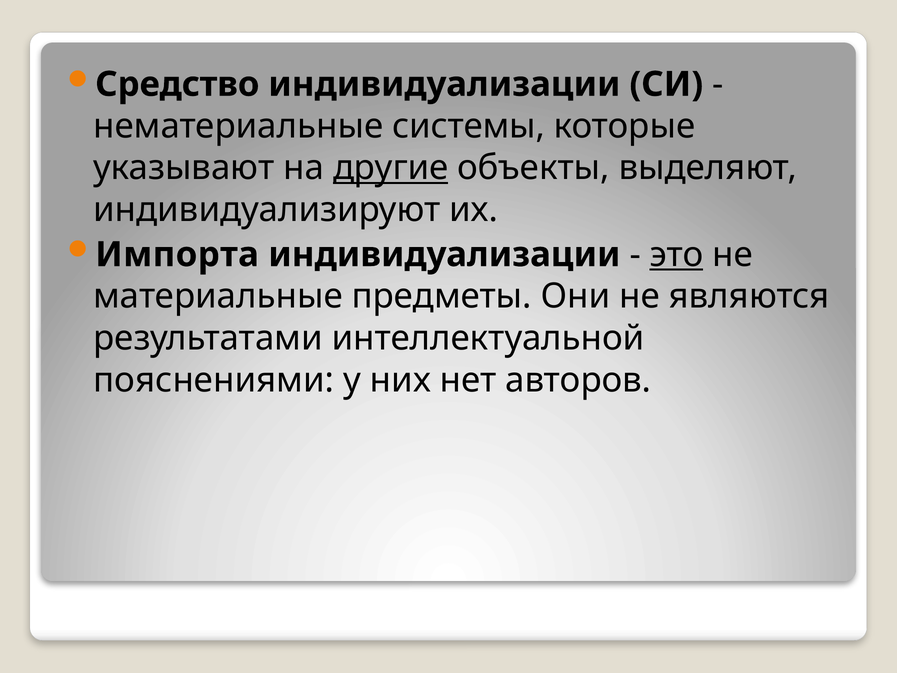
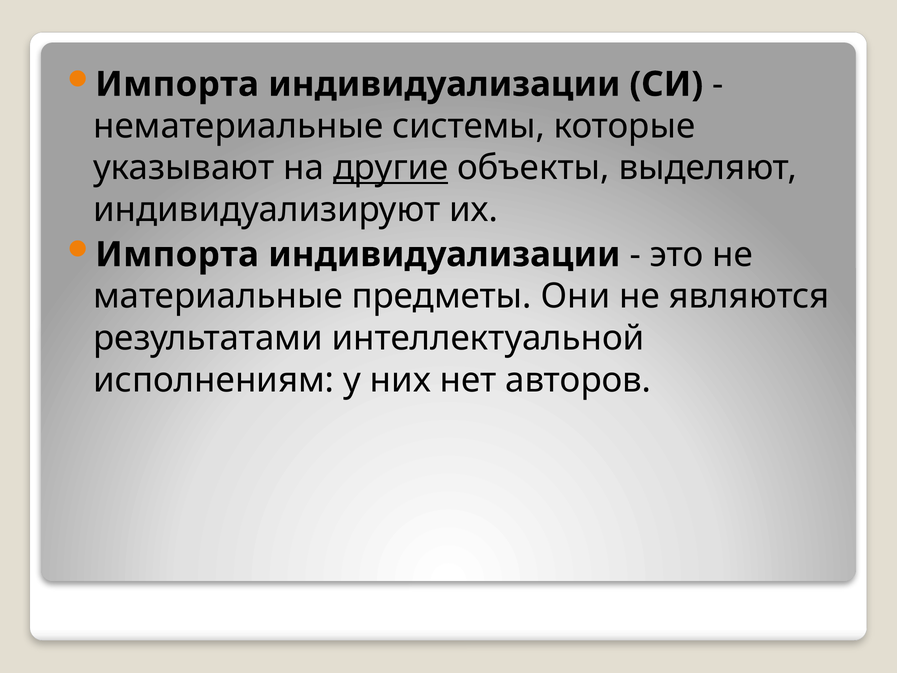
Средство at (177, 84): Средство -> Импорта
это underline: present -> none
пояснениями: пояснениями -> исполнениям
